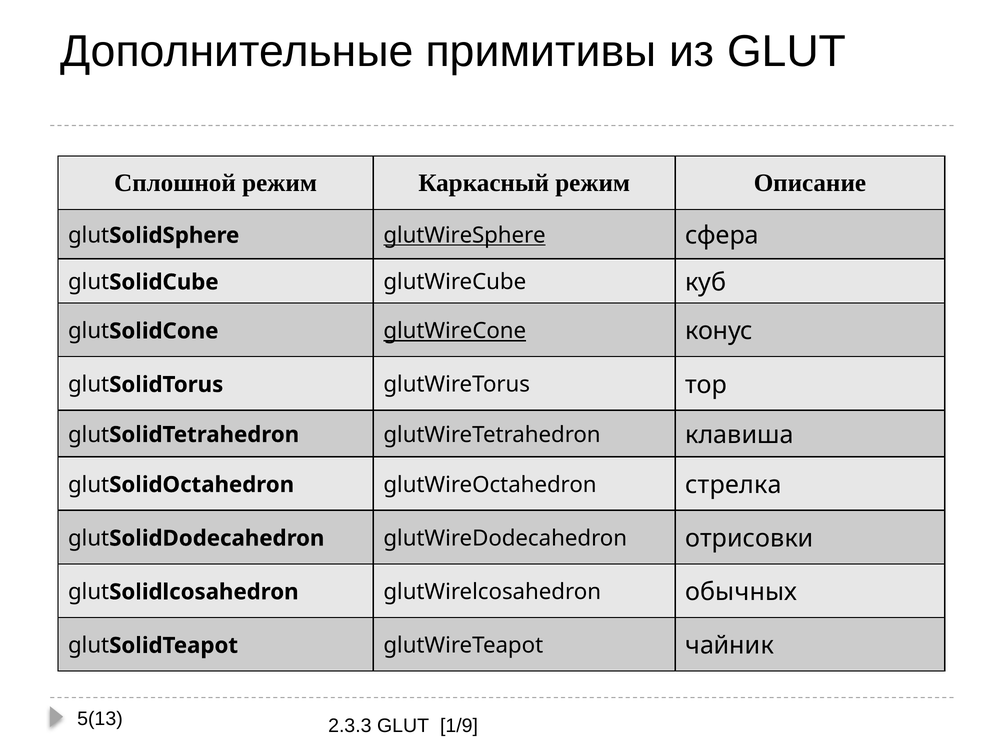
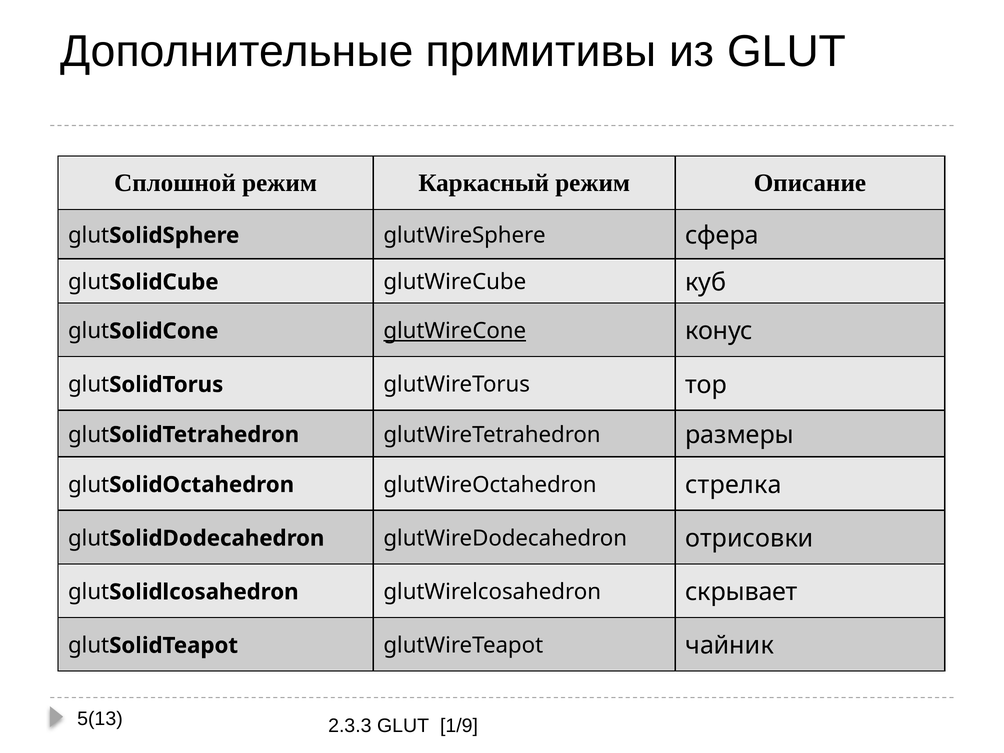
glutWireSphere underline: present -> none
клавиша: клавиша -> размеры
обычных: обычных -> скрывает
